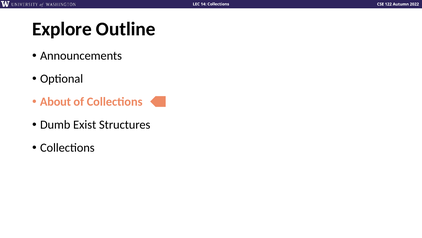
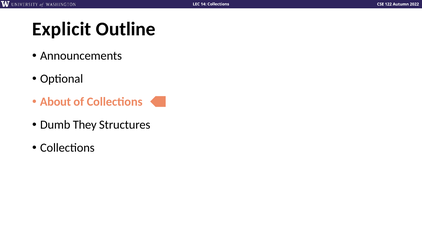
Explore: Explore -> Explicit
Exist: Exist -> They
